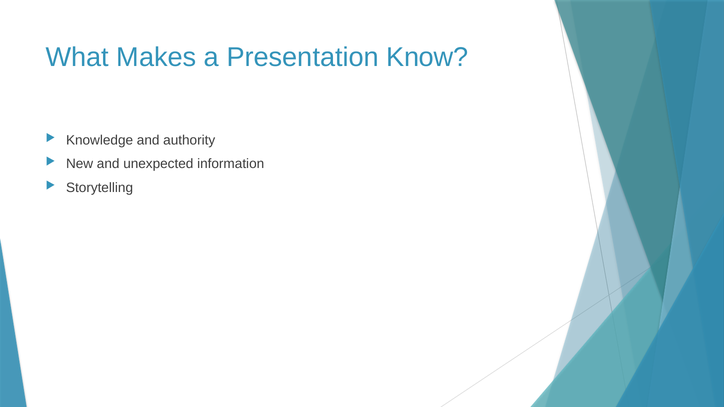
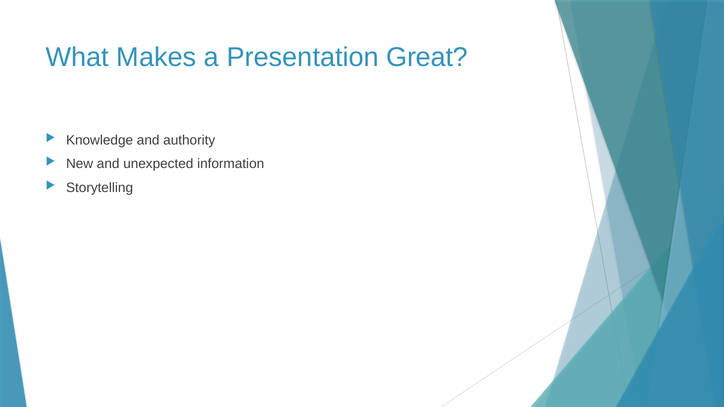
Know: Know -> Great
